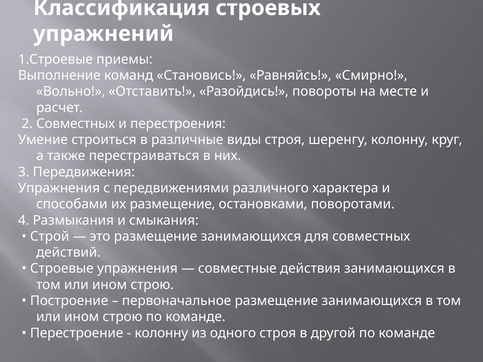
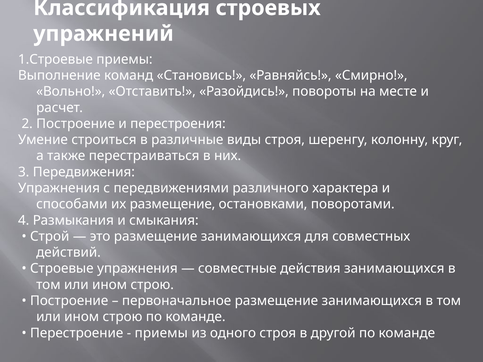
2 Совместных: Совместных -> Построение
колонну at (161, 333): колонну -> приемы
